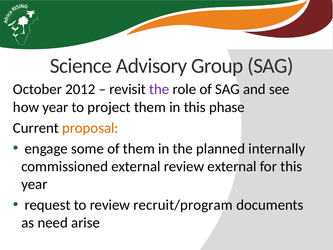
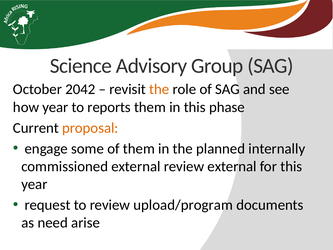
2012: 2012 -> 2042
the at (159, 89) colour: purple -> orange
project: project -> reports
recruit/program: recruit/program -> upload/program
